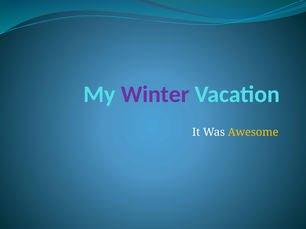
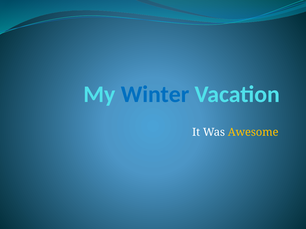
Winter colour: purple -> blue
